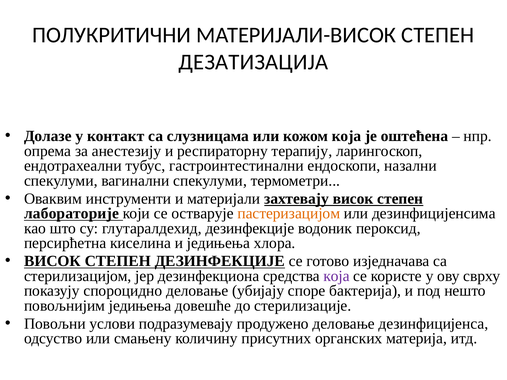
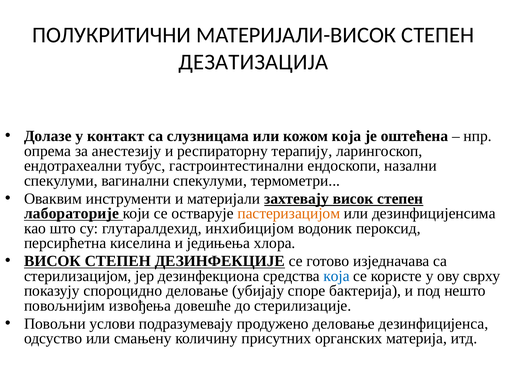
глутаралдехид дезинфекције: дезинфекције -> инхибицијом
која at (337, 276) colour: purple -> blue
повољнијим једињења: једињења -> извођења
